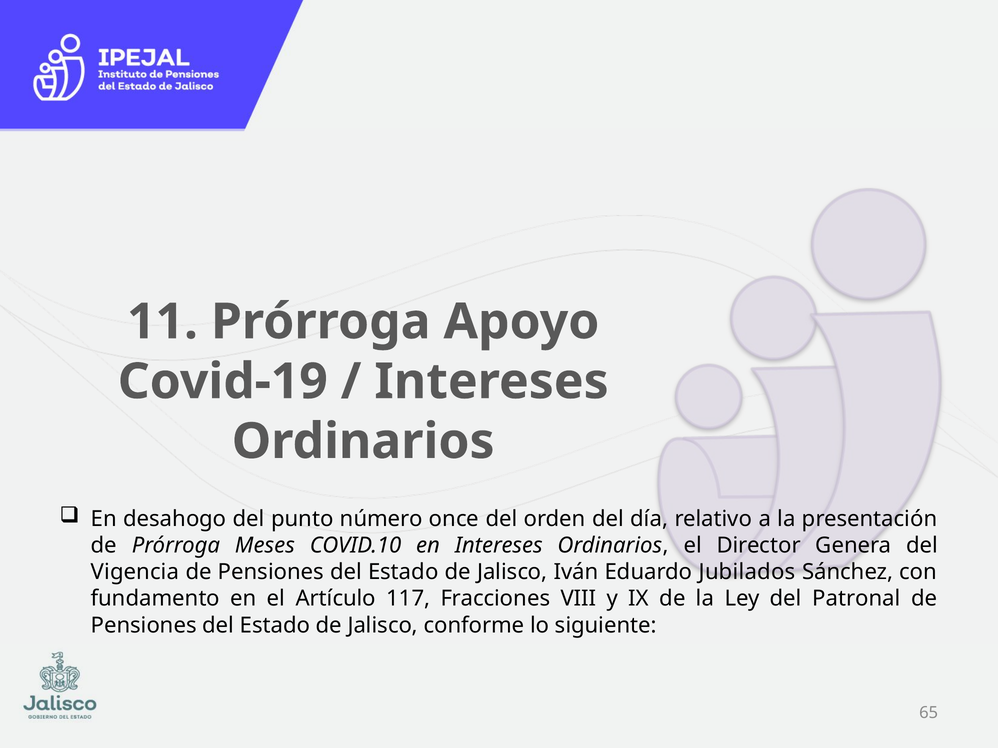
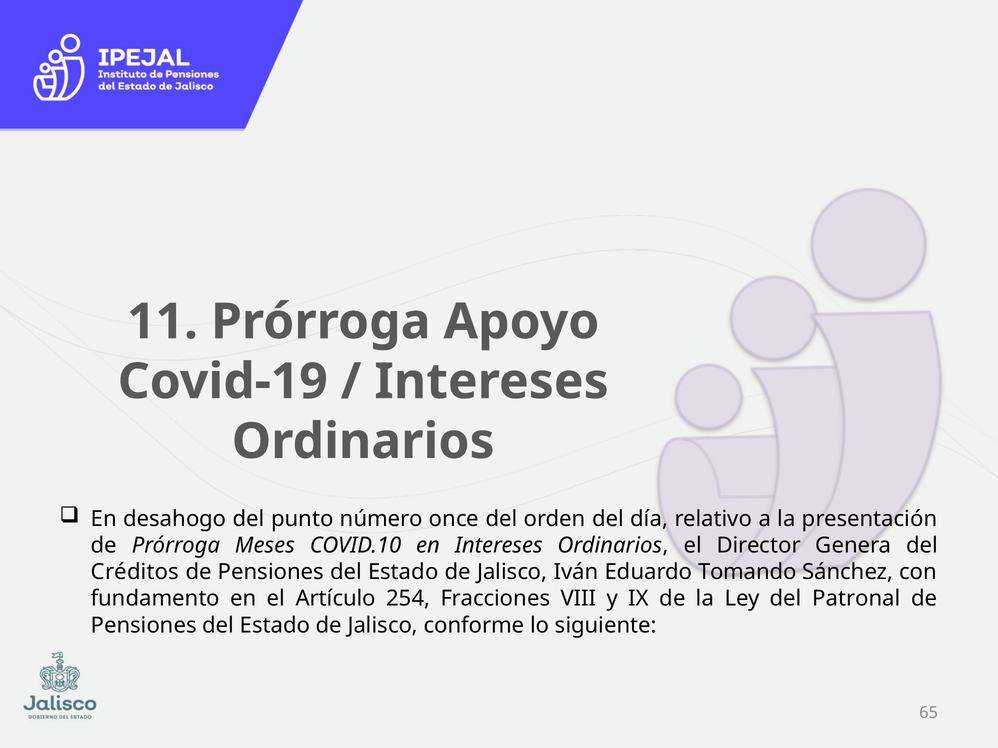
Vigencia: Vigencia -> Créditos
Jubilados: Jubilados -> Tomando
117: 117 -> 254
